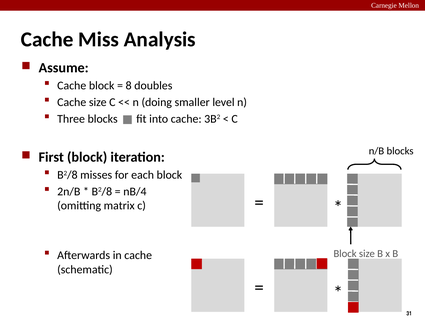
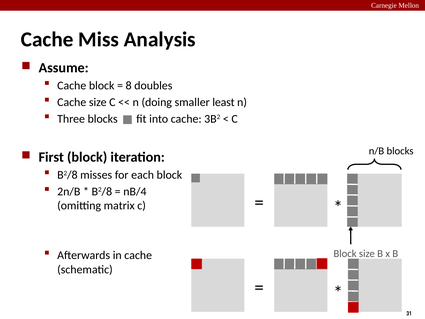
level: level -> least
